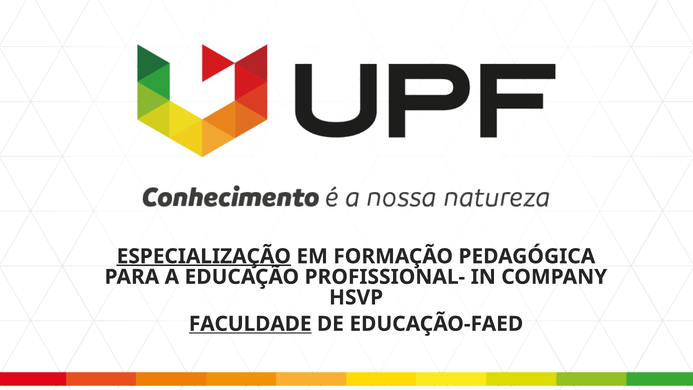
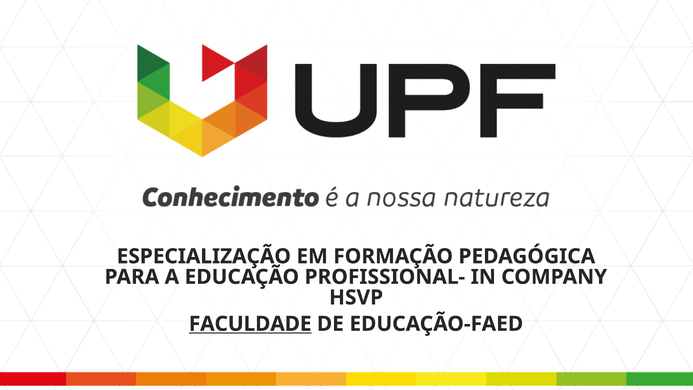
ESPECIALIZAÇÃO underline: present -> none
